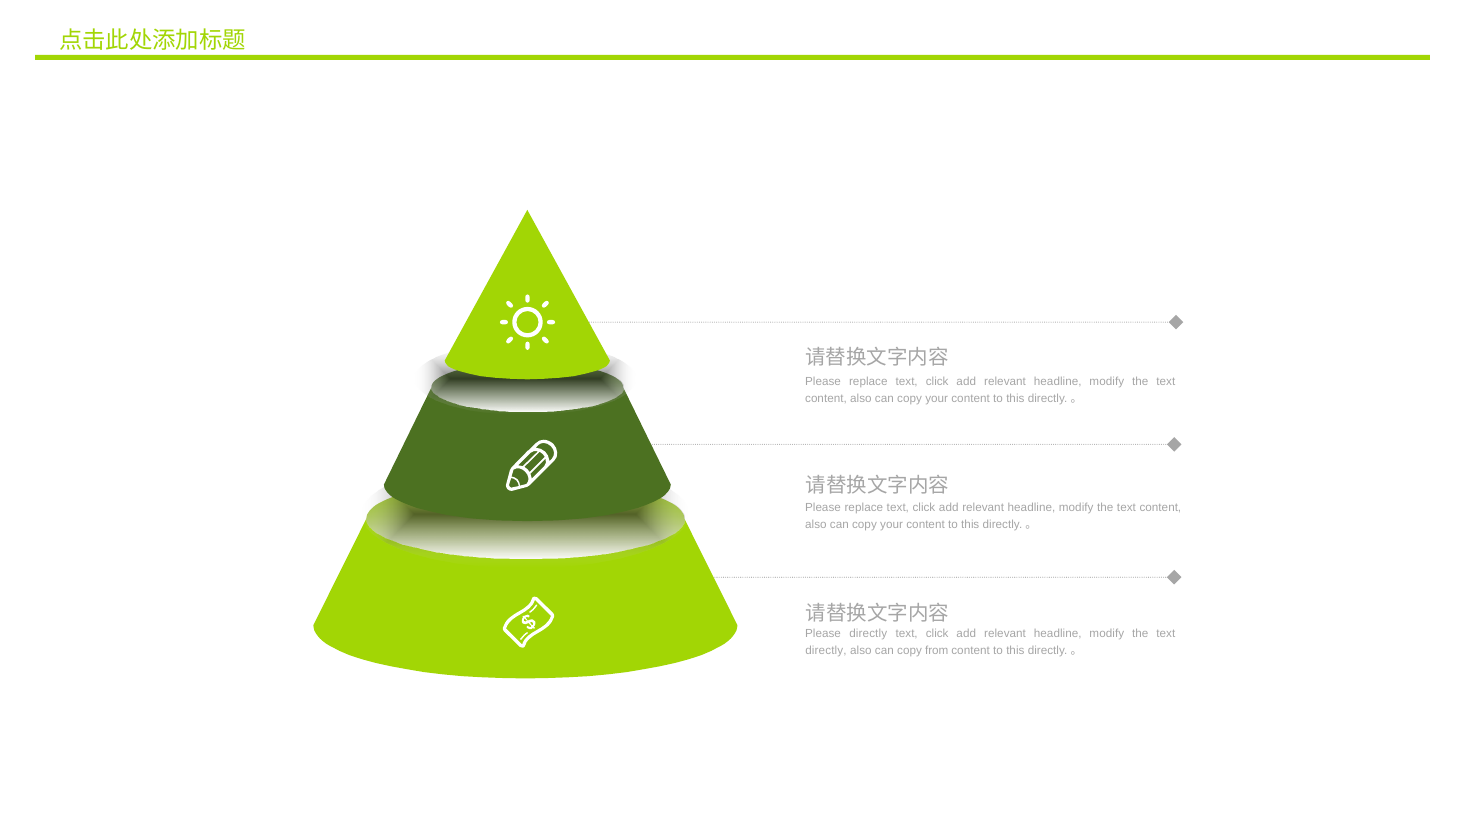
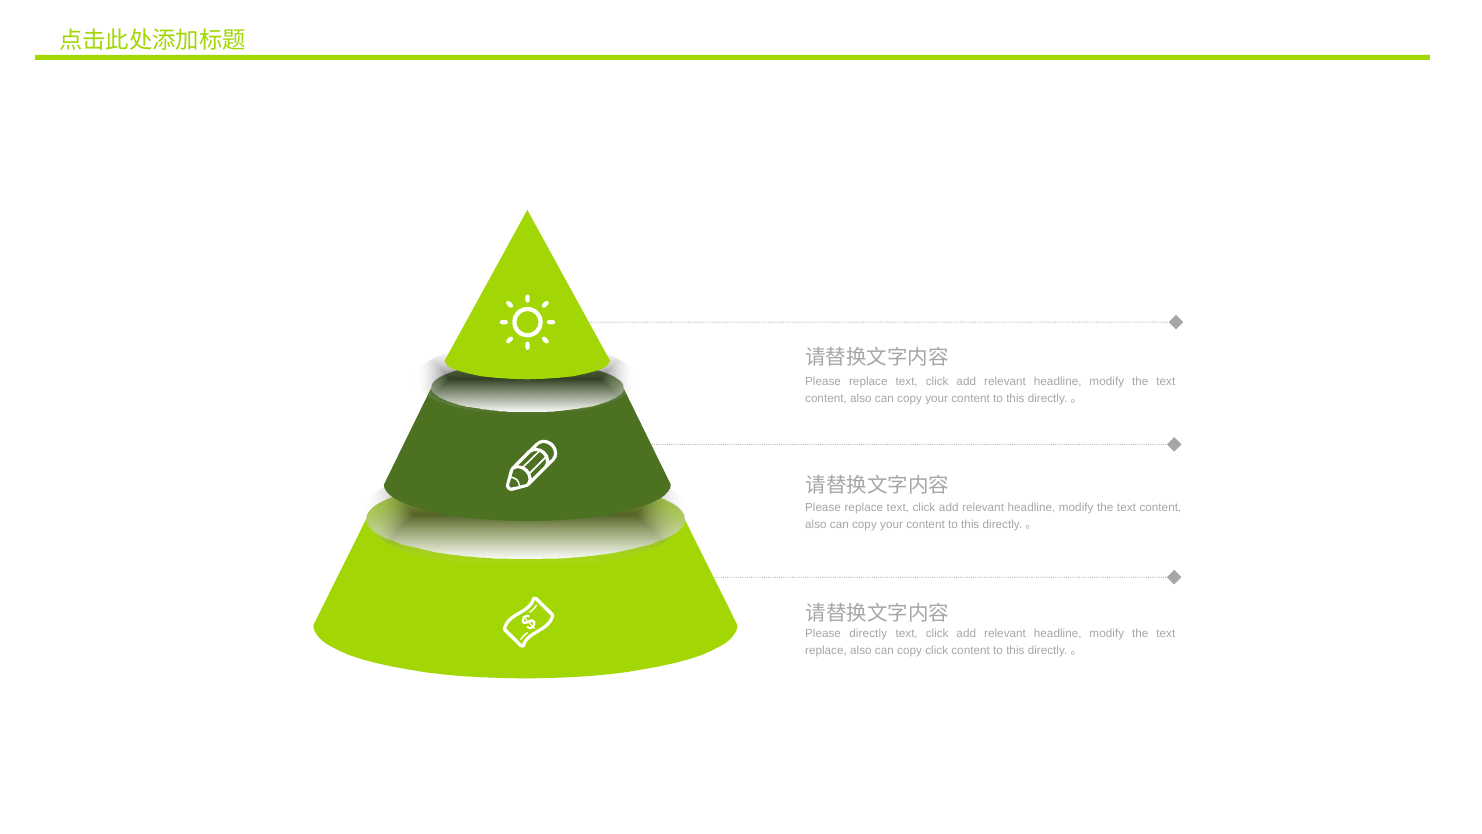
directly at (826, 650): directly -> replace
copy from: from -> click
